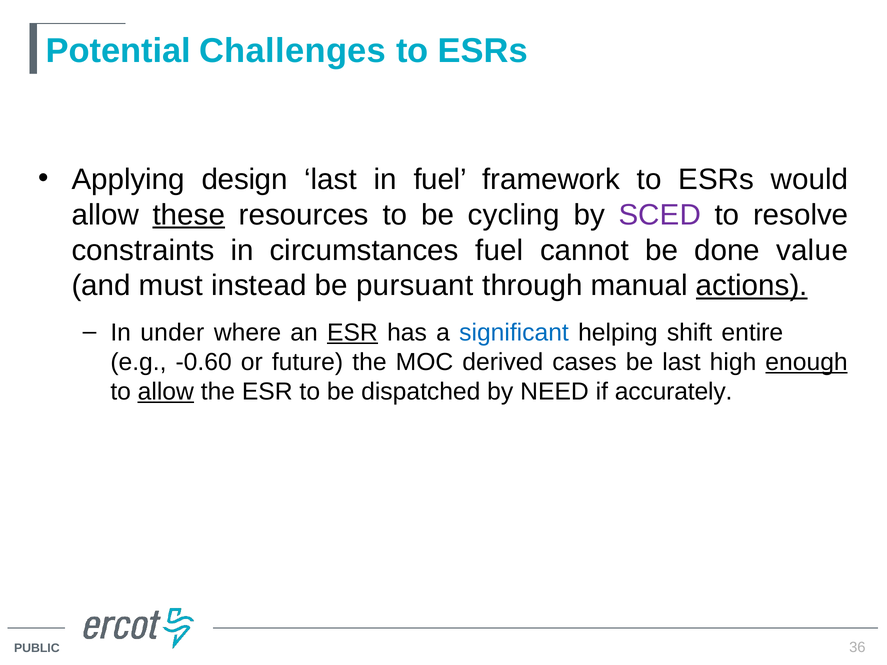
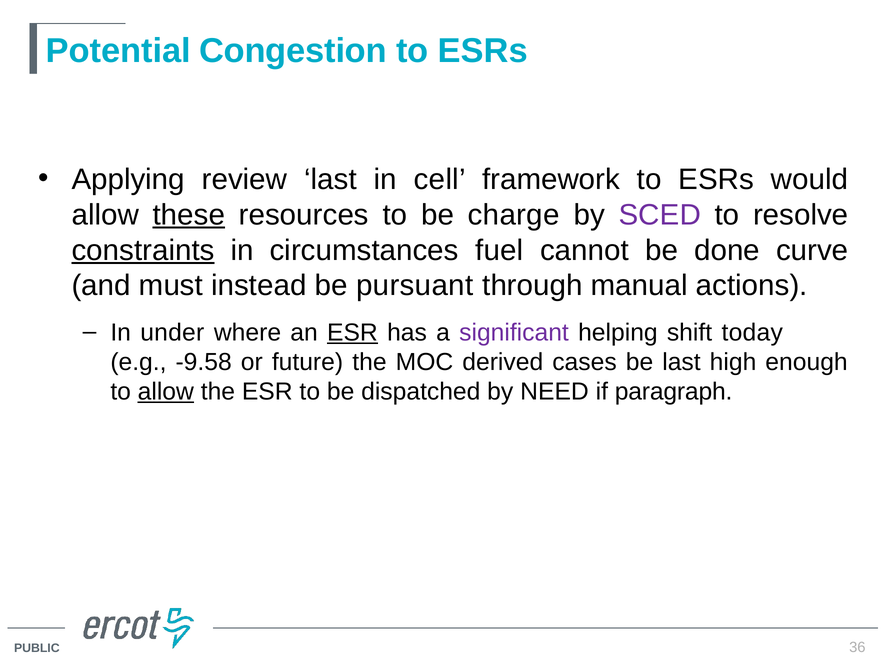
Challenges: Challenges -> Congestion
design: design -> review
in fuel: fuel -> cell
cycling: cycling -> charge
constraints underline: none -> present
value: value -> curve
actions underline: present -> none
significant colour: blue -> purple
entire: entire -> today
-0.60: -0.60 -> -9.58
enough underline: present -> none
accurately: accurately -> paragraph
